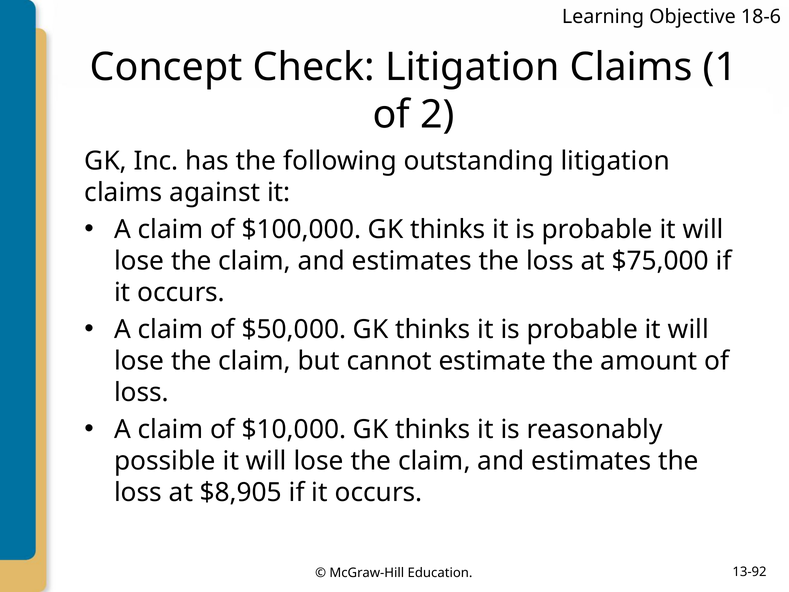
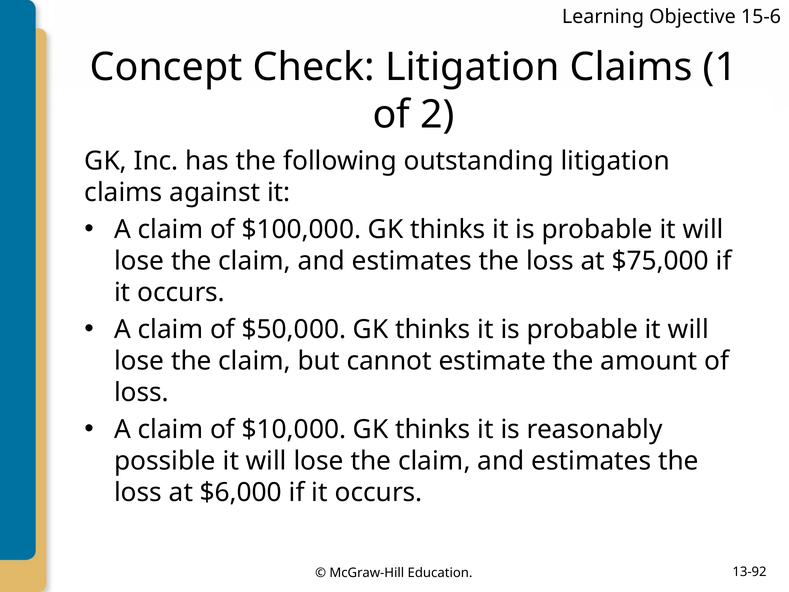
18-6: 18-6 -> 15-6
$8,905: $8,905 -> $6,000
